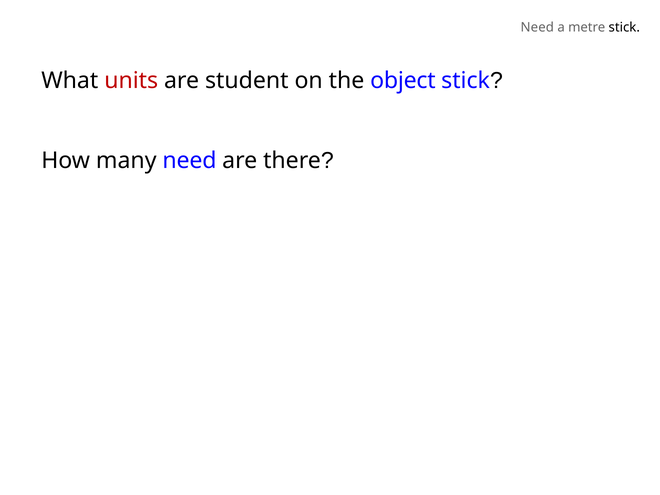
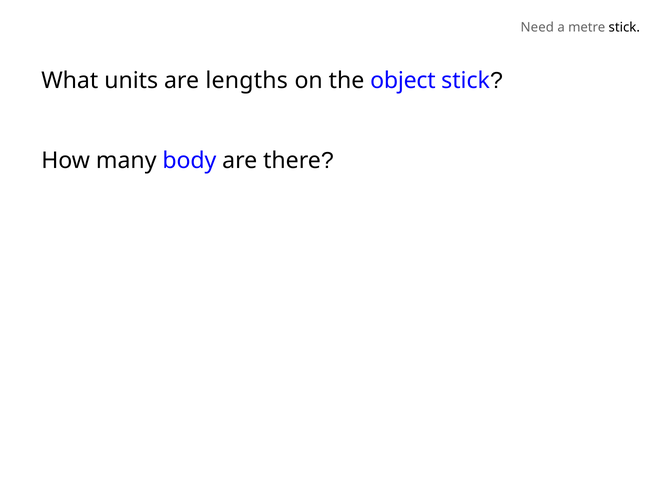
units colour: red -> black
student: student -> lengths
many need: need -> body
